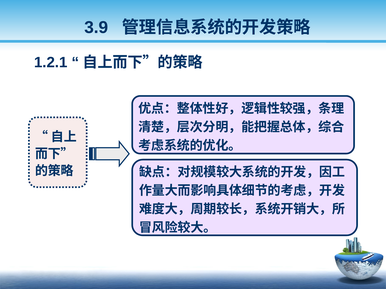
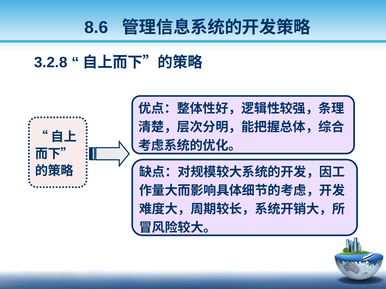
3.9: 3.9 -> 8.6
1.2.1: 1.2.1 -> 3.2.8
